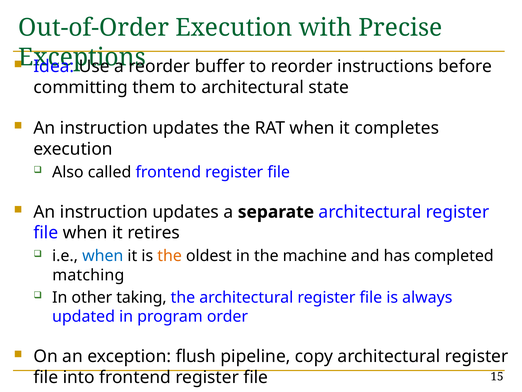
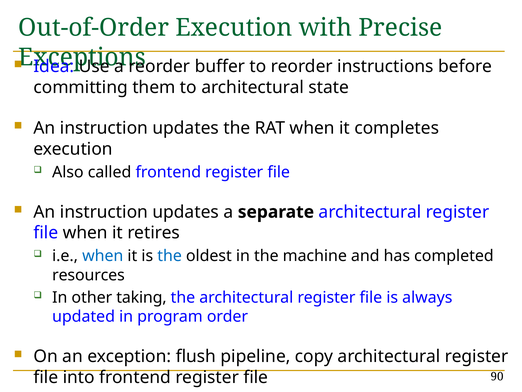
the at (170, 256) colour: orange -> blue
matching: matching -> resources
15: 15 -> 90
